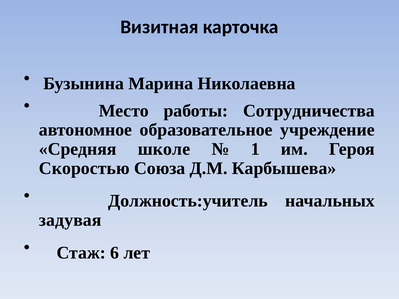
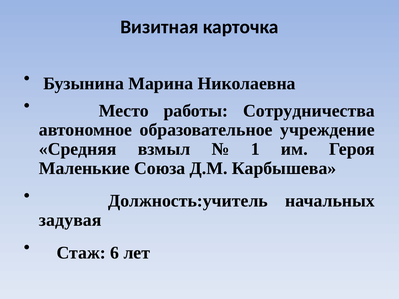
школе: школе -> взмыл
Скоростью: Скоростью -> Маленькие
